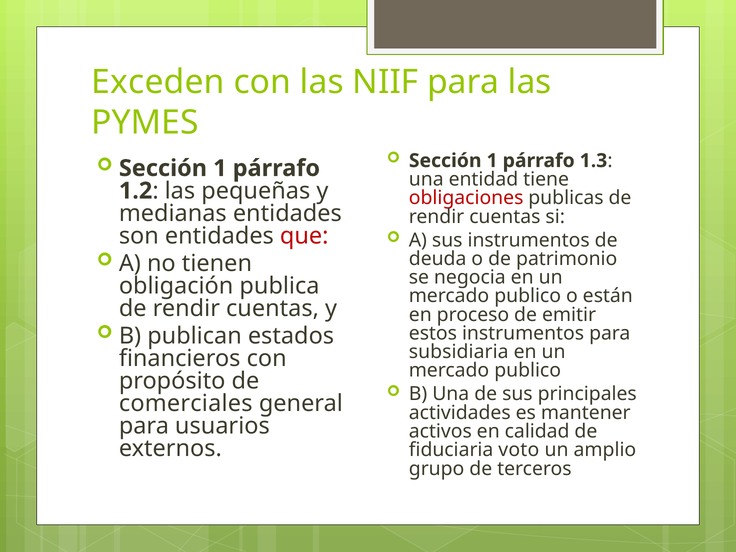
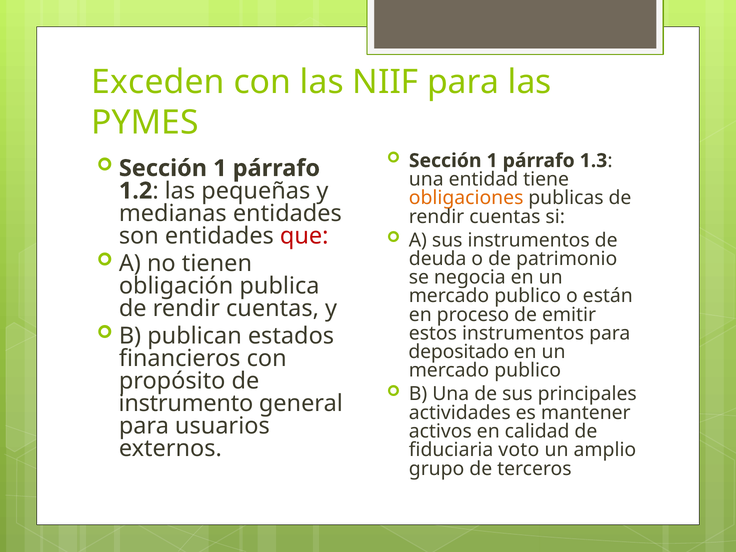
obligaciones colour: red -> orange
subsidiaria: subsidiaria -> depositado
comerciales: comerciales -> instrumento
